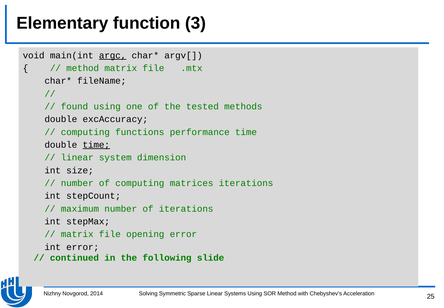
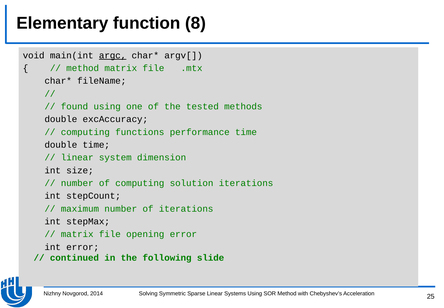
3: 3 -> 8
time at (96, 145) underline: present -> none
matrices: matrices -> solution
